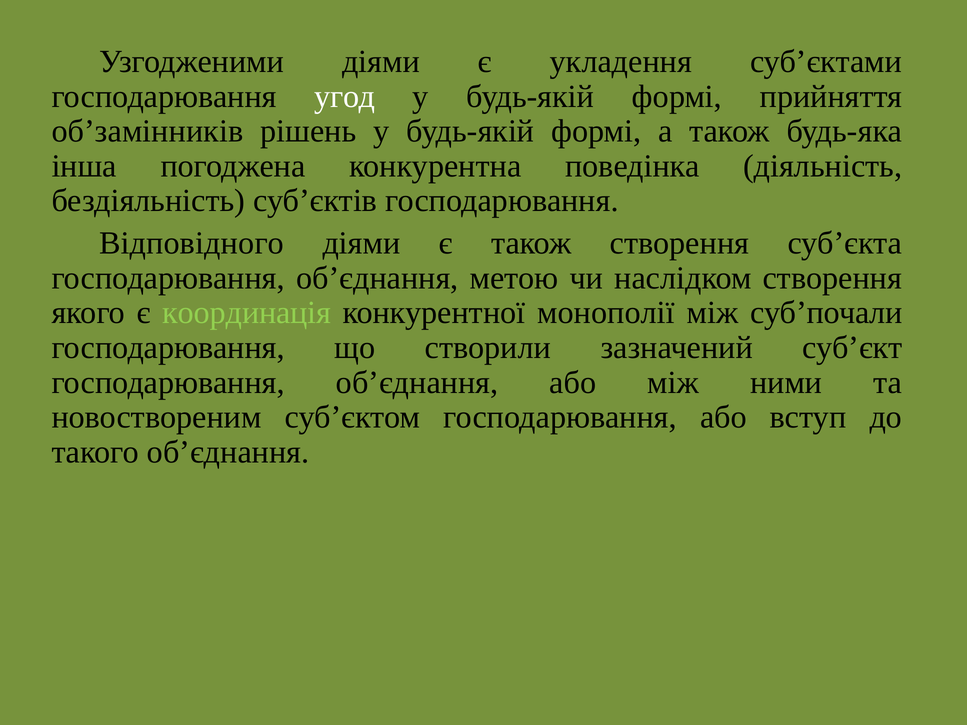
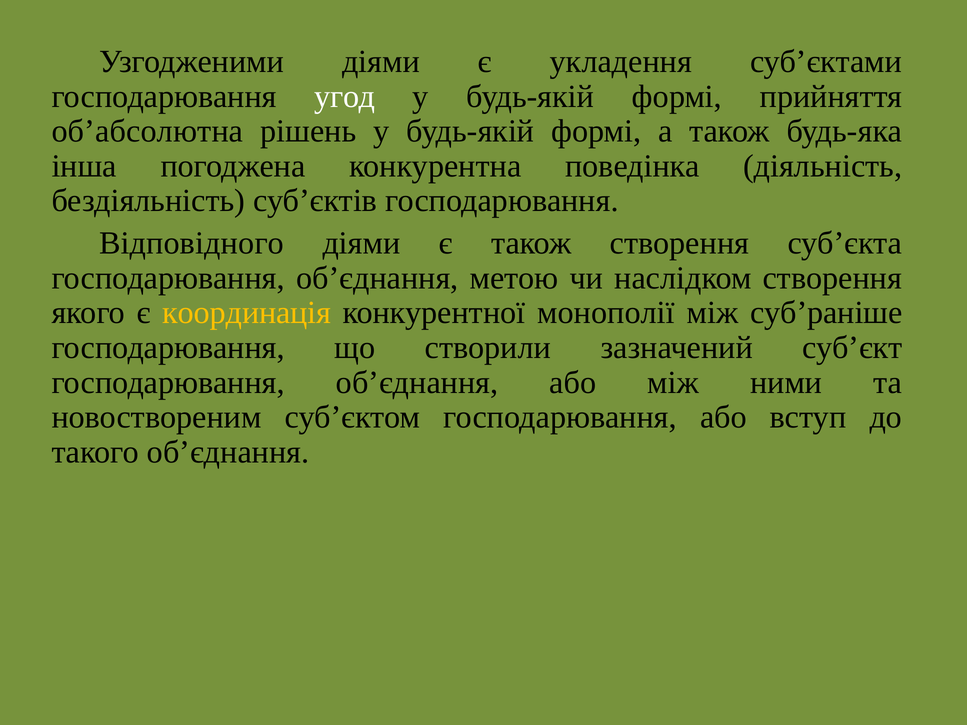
об’замінників: об’замінників -> об’абсолютна
координація colour: light green -> yellow
суб’почали: суб’почали -> суб’раніше
